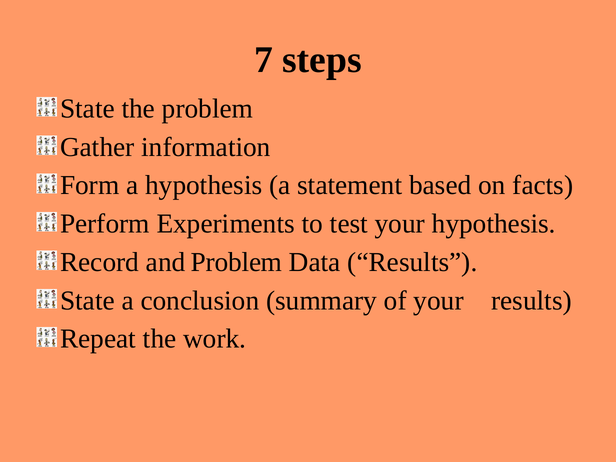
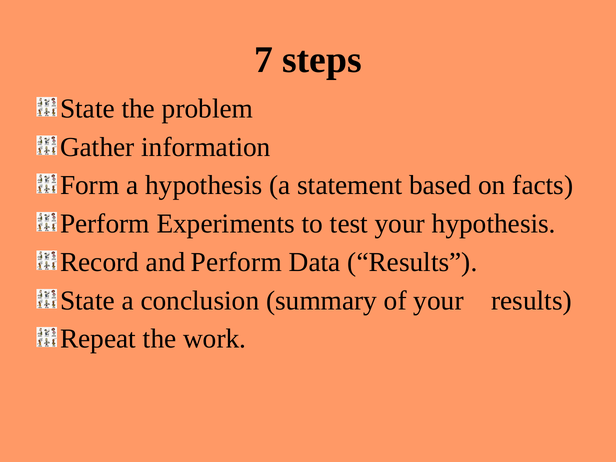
and Problem: Problem -> Perform
